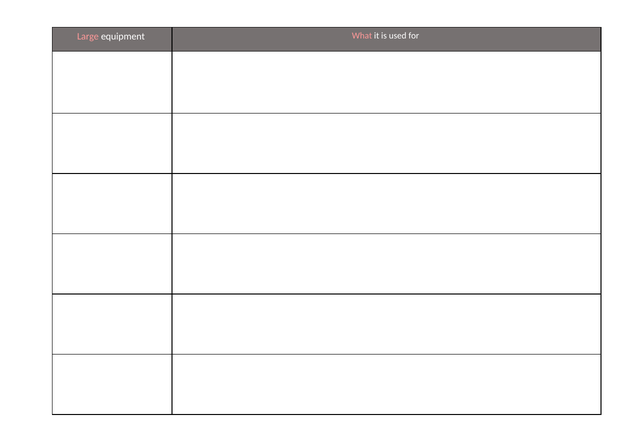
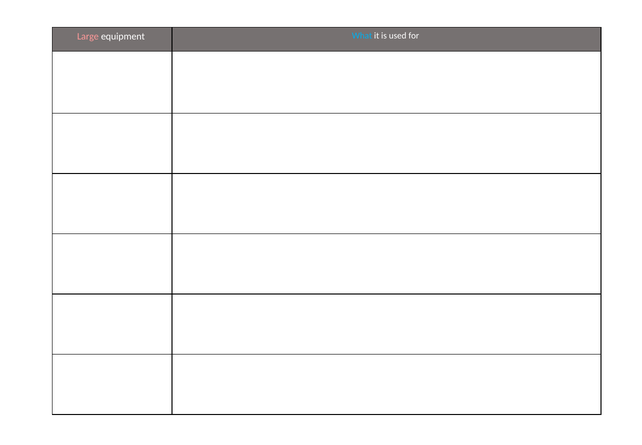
What colour: pink -> light blue
